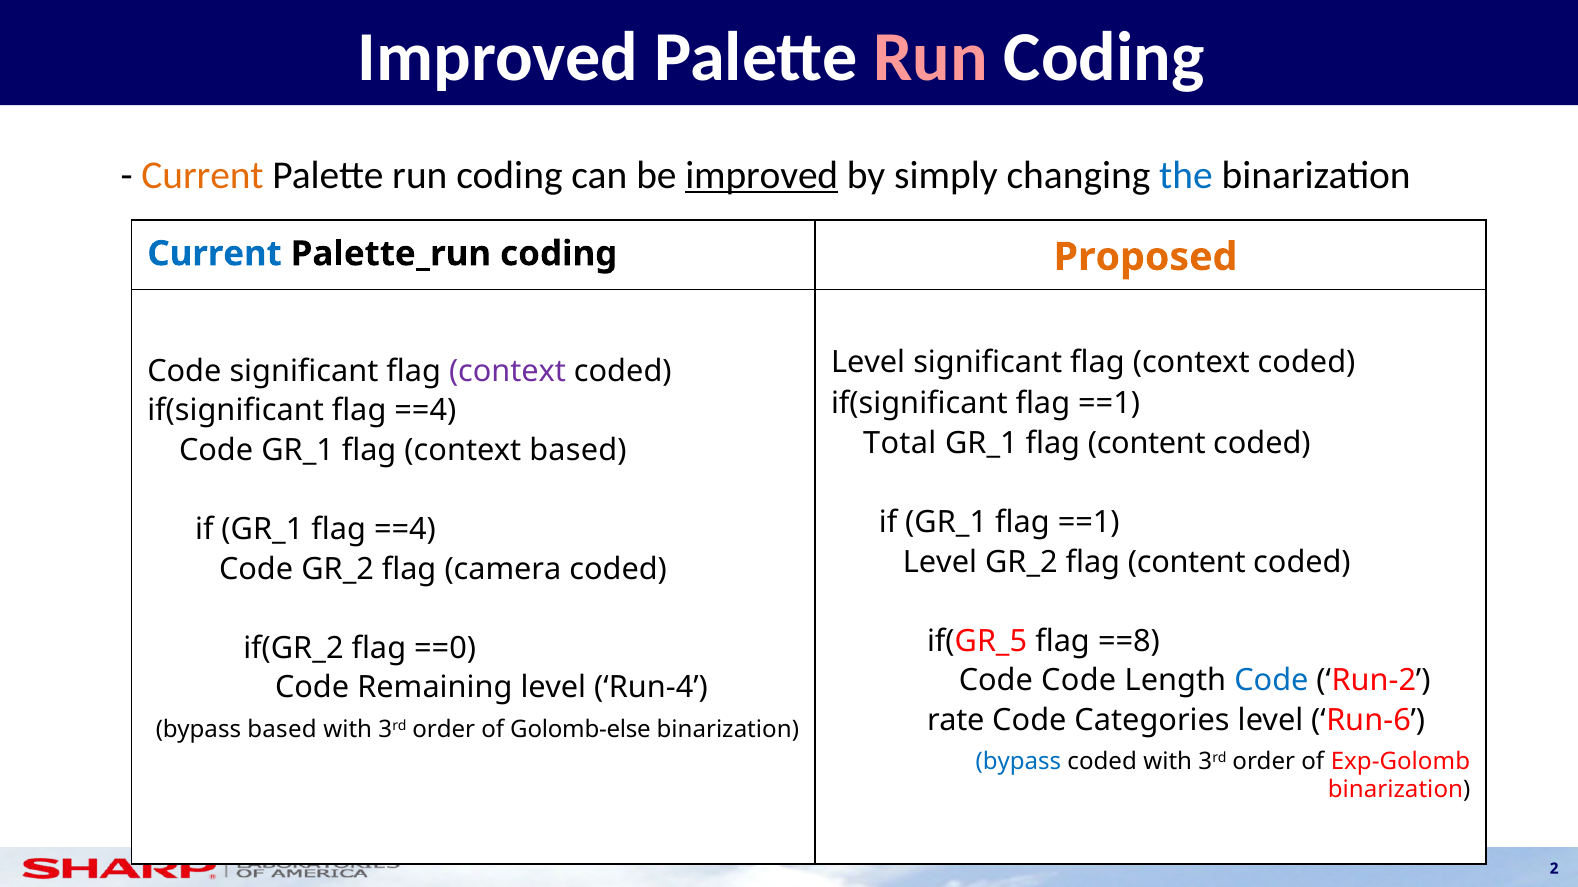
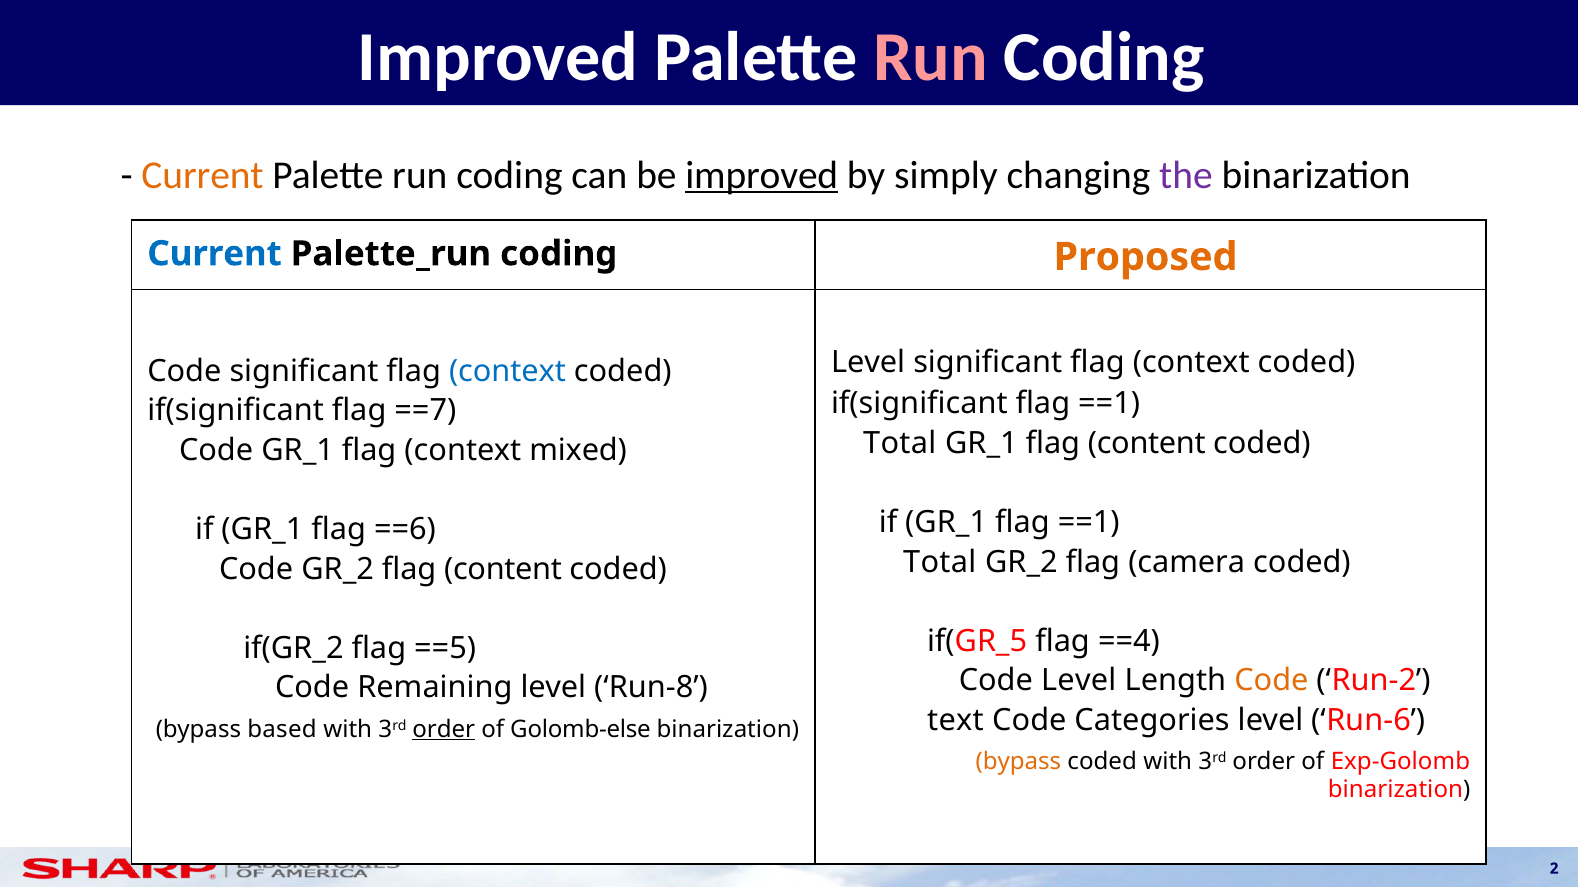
the colour: blue -> purple
context at (507, 371) colour: purple -> blue
if(significant flag ==4: ==4 -> ==7
context based: based -> mixed
==4 at (405, 530): ==4 -> ==6
Level at (940, 562): Level -> Total
content at (1187, 562): content -> camera
camera at (503, 569): camera -> content
==8: ==8 -> ==4
==0: ==0 -> ==5
Code Code: Code -> Level
Code at (1271, 681) colour: blue -> orange
Run-4: Run-4 -> Run-8
rate: rate -> text
order at (444, 730) underline: none -> present
bypass at (1018, 762) colour: blue -> orange
